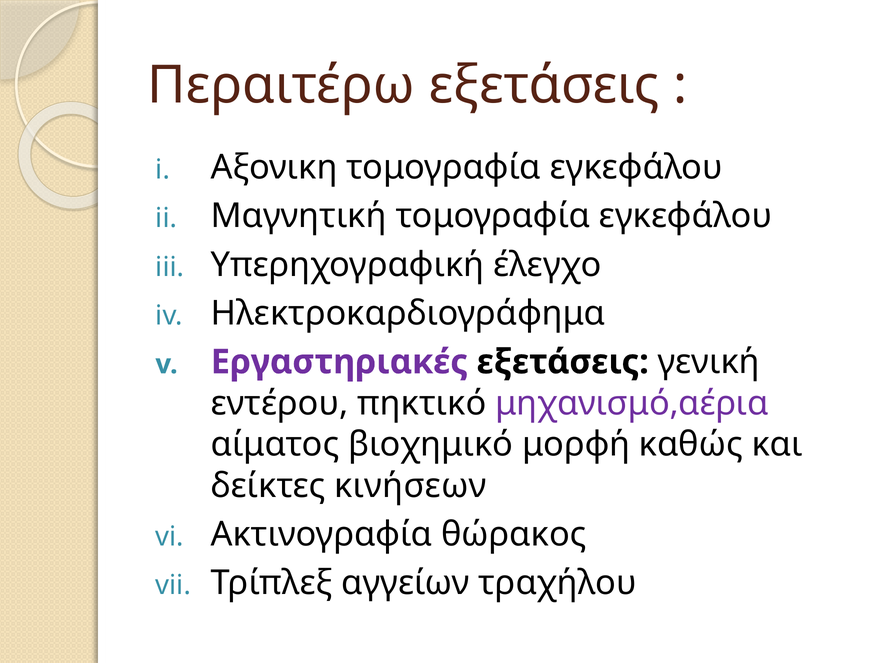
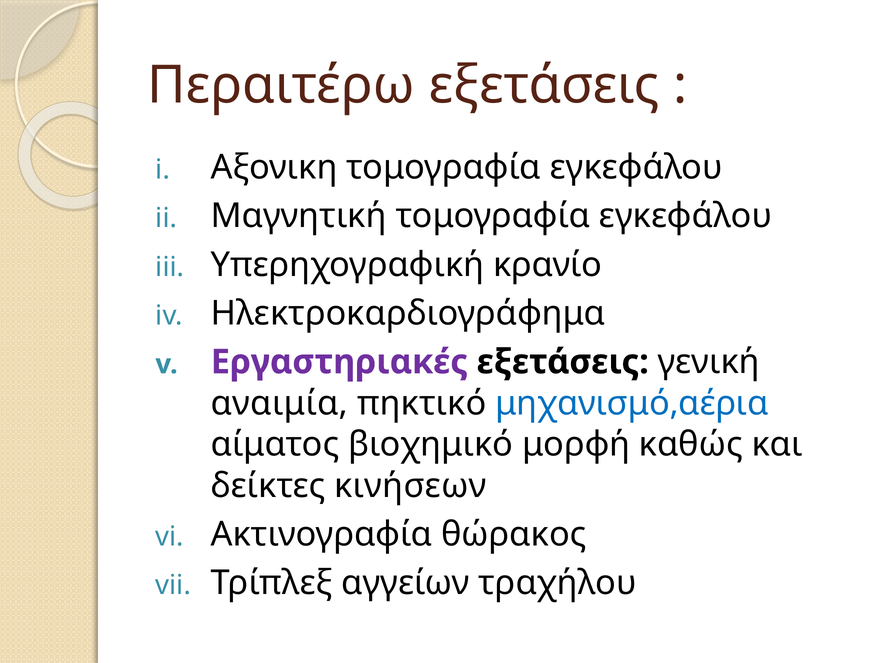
έλεγχο: έλεγχο -> κρανίο
εντέρου: εντέρου -> αναιμία
μηχανισμό,αέρια colour: purple -> blue
